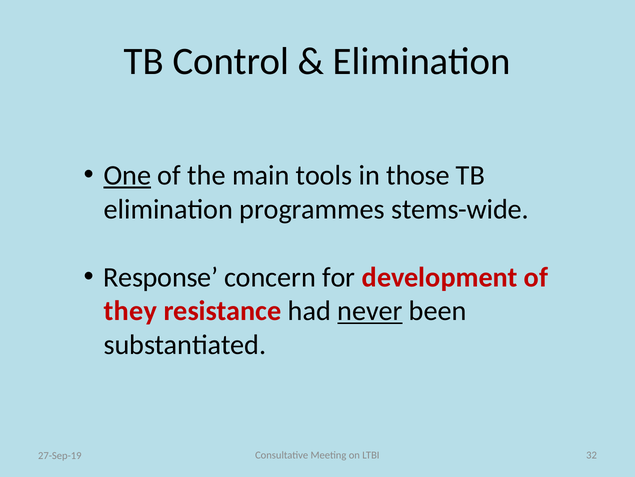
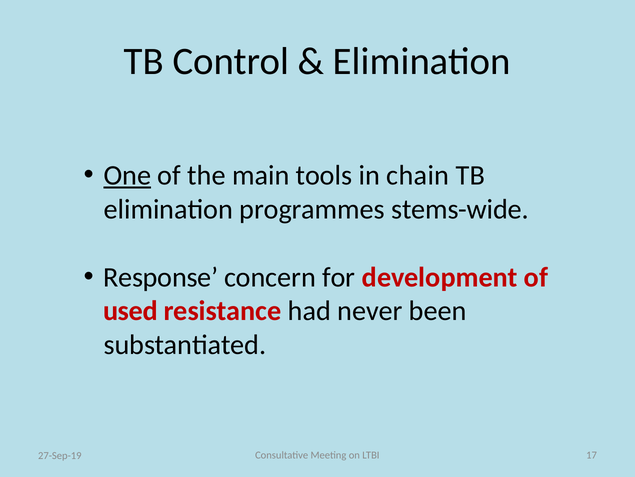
those: those -> chain
they: they -> used
never underline: present -> none
32: 32 -> 17
